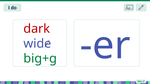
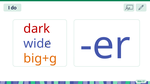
big+g colour: green -> orange
